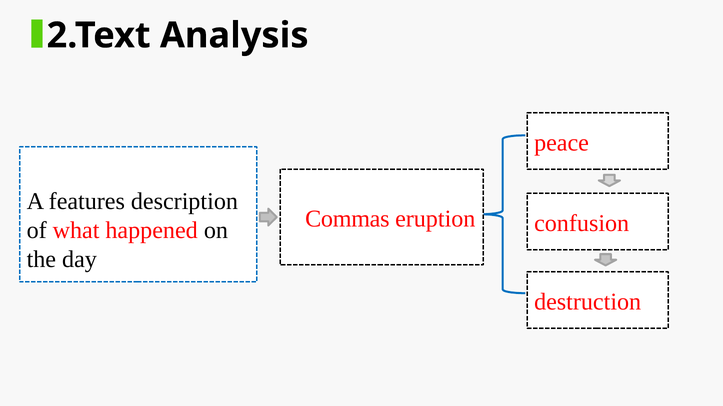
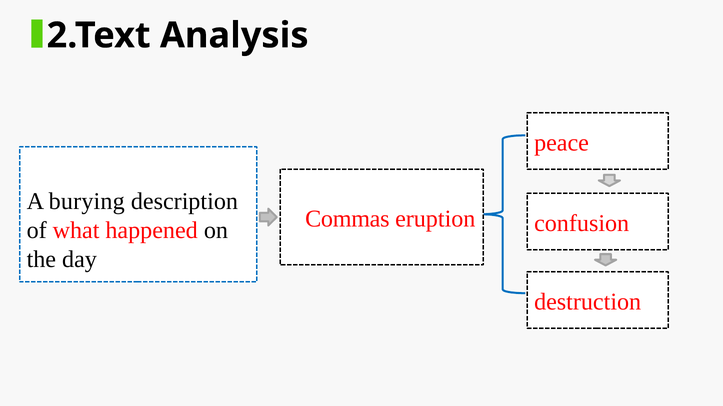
features: features -> burying
